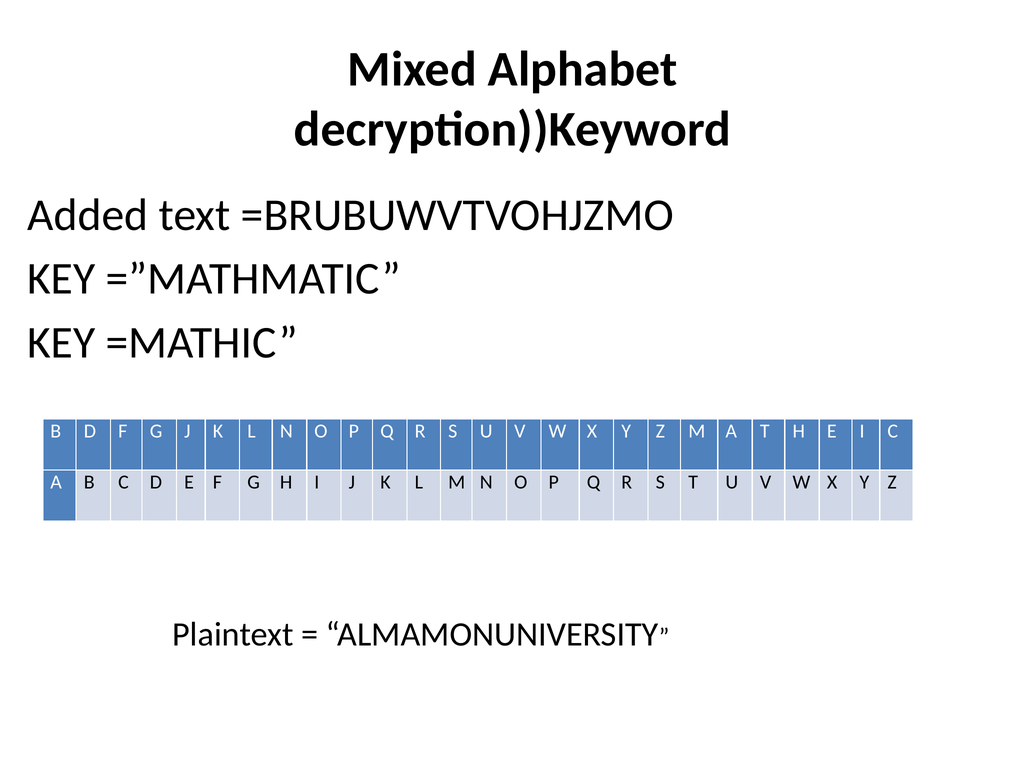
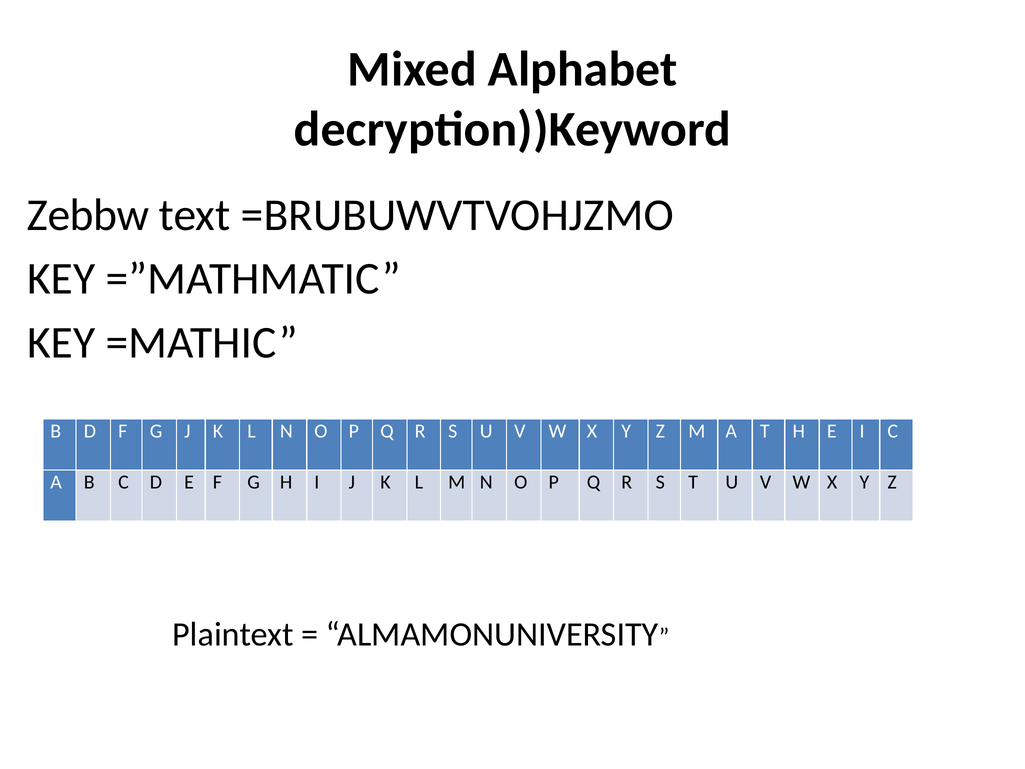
Added: Added -> Zebbw
